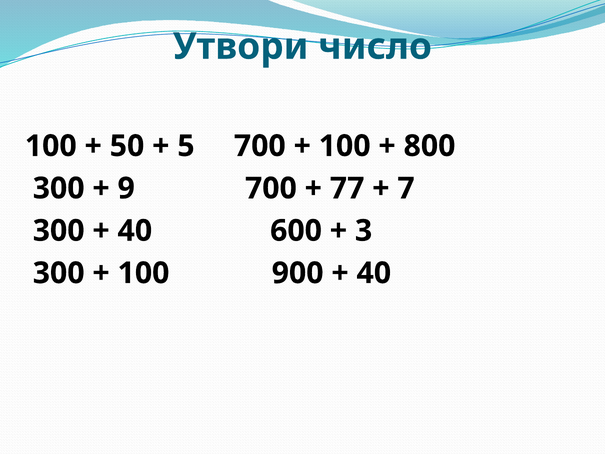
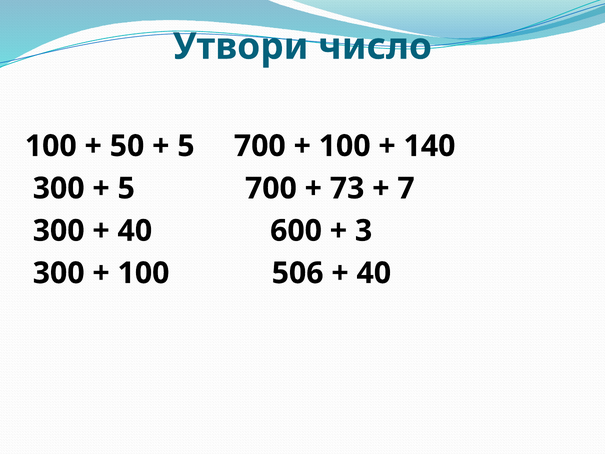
800: 800 -> 140
9 at (126, 188): 9 -> 5
77: 77 -> 73
900: 900 -> 506
